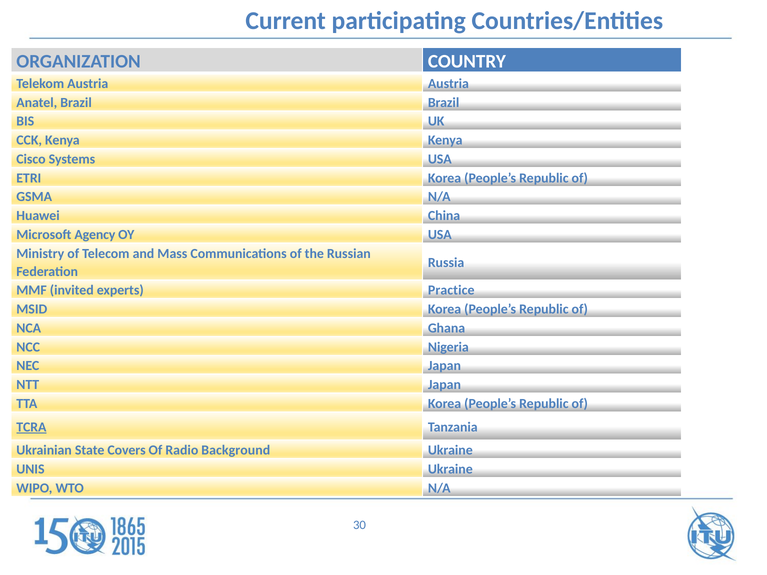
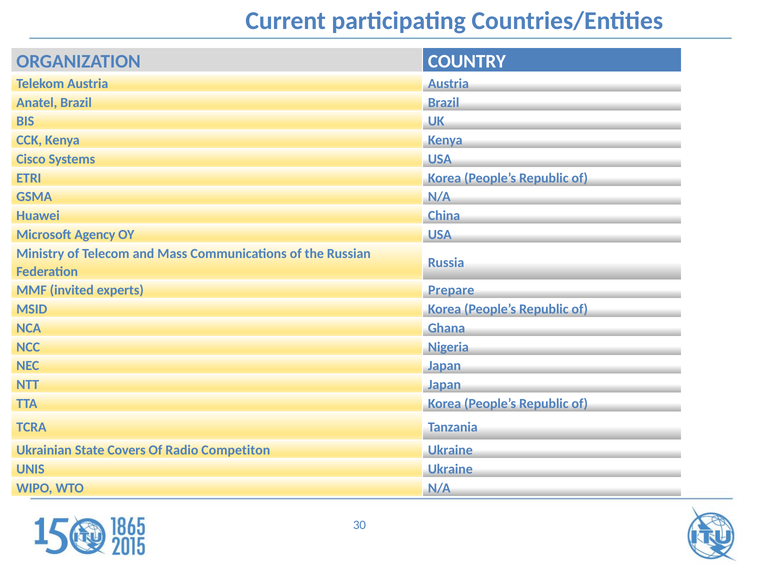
Practice: Practice -> Prepare
TCRA underline: present -> none
Background: Background -> Competiton
